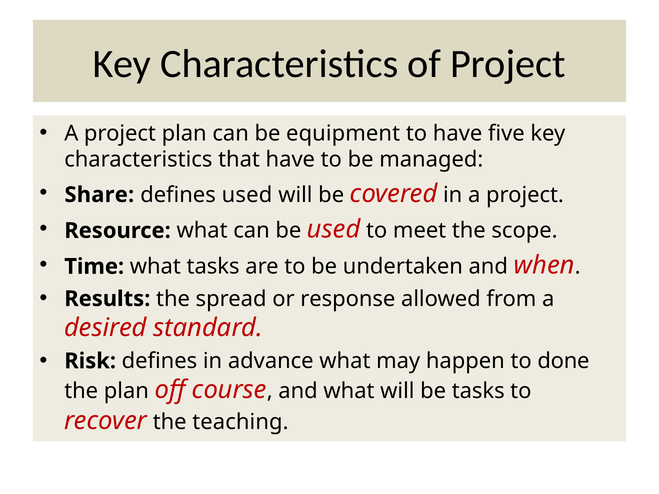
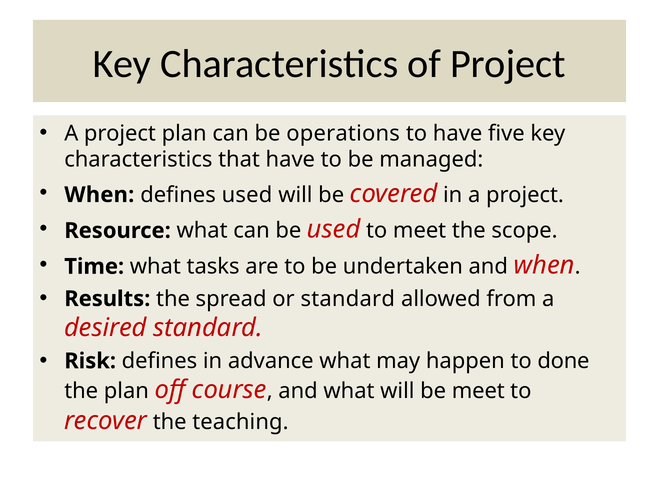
equipment: equipment -> operations
Share at (99, 195): Share -> When
or response: response -> standard
be tasks: tasks -> meet
